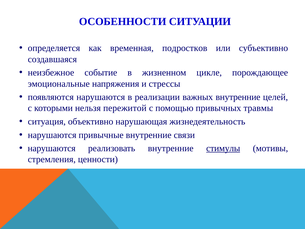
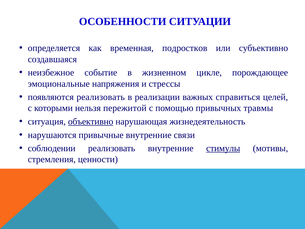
появляются нарушаются: нарушаются -> реализовать
важных внутренние: внутренние -> справиться
объективно underline: none -> present
нарушаются at (52, 148): нарушаются -> соблюдении
